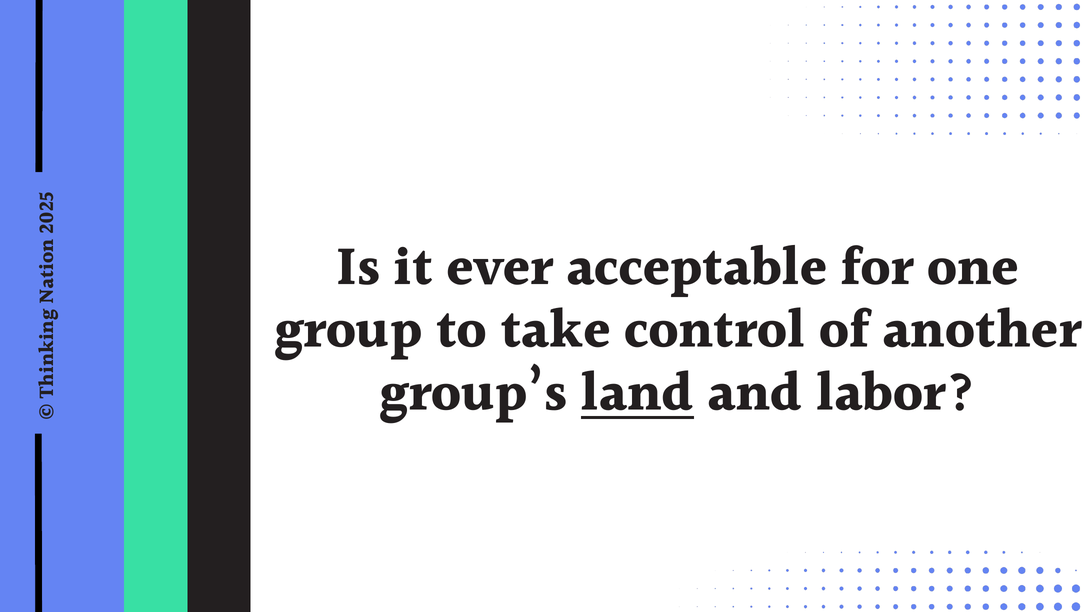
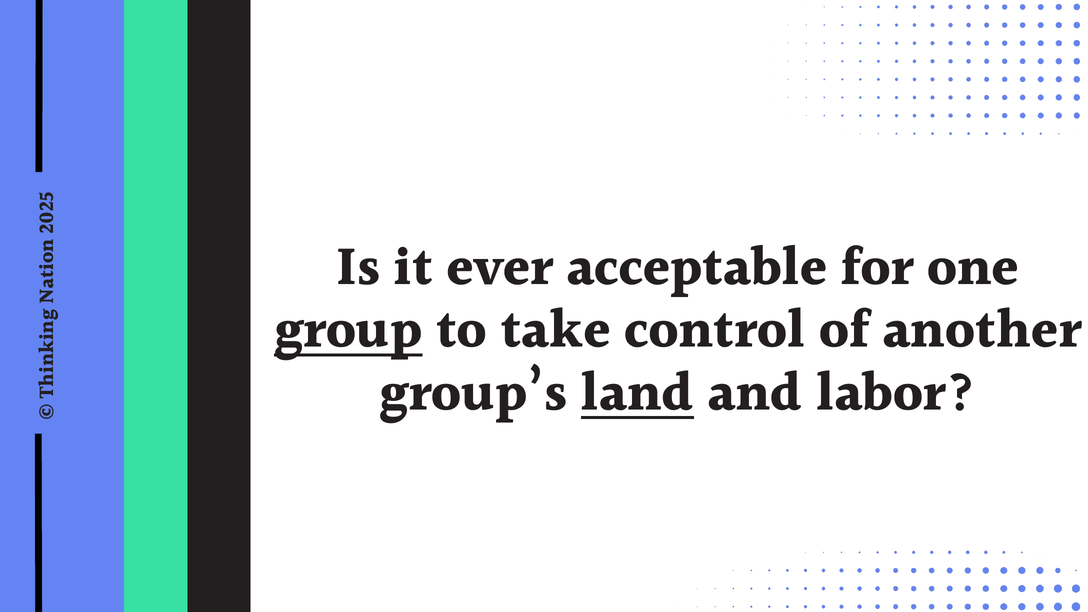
group underline: none -> present
